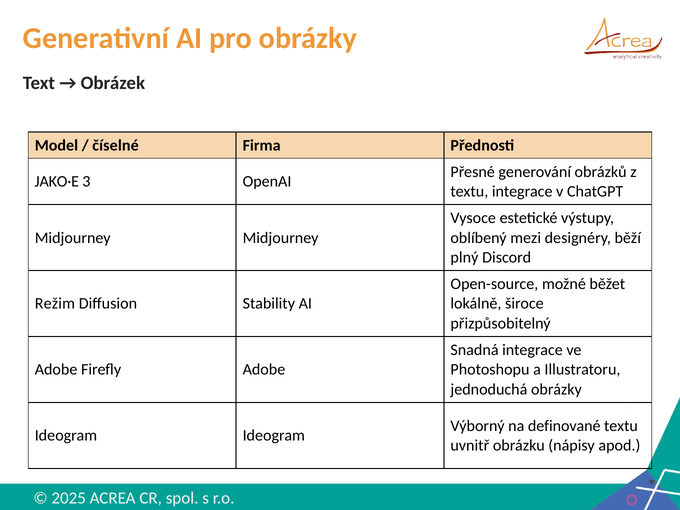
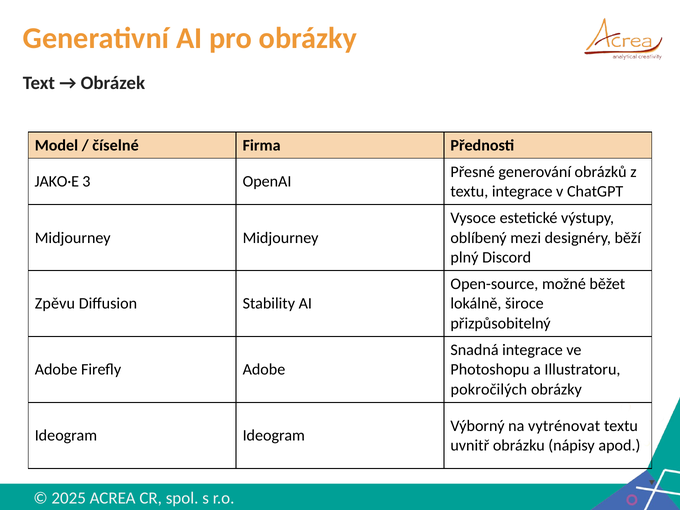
Režim: Režim -> Zpěvu
jednoduchá: jednoduchá -> pokročilých
definované: definované -> vytrénovat
